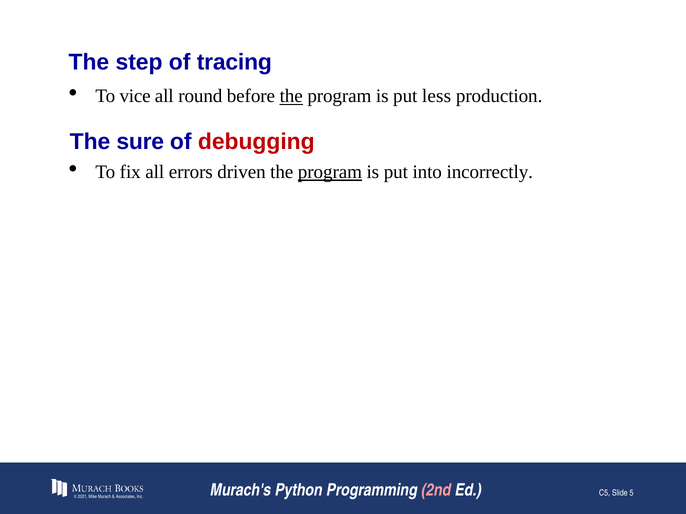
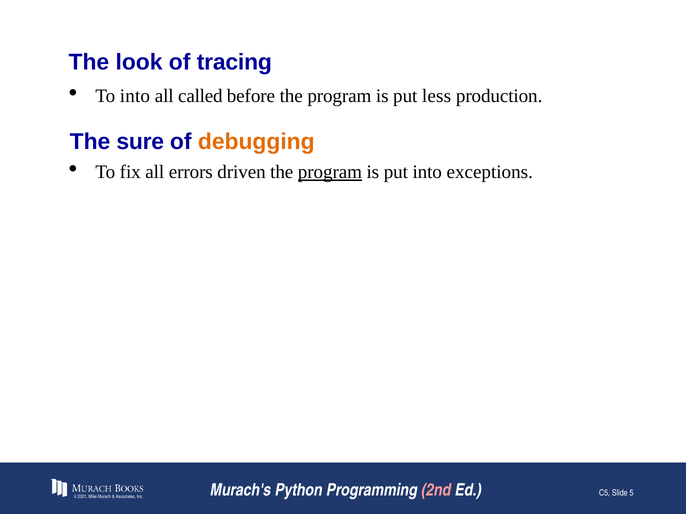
step: step -> look
To vice: vice -> into
round: round -> called
the at (291, 96) underline: present -> none
debugging colour: red -> orange
incorrectly: incorrectly -> exceptions
